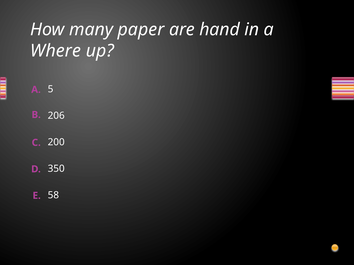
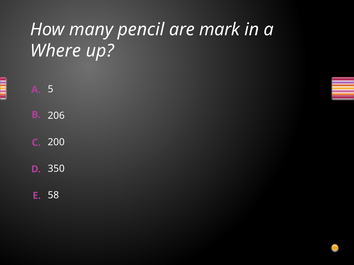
paper: paper -> pencil
hand: hand -> mark
